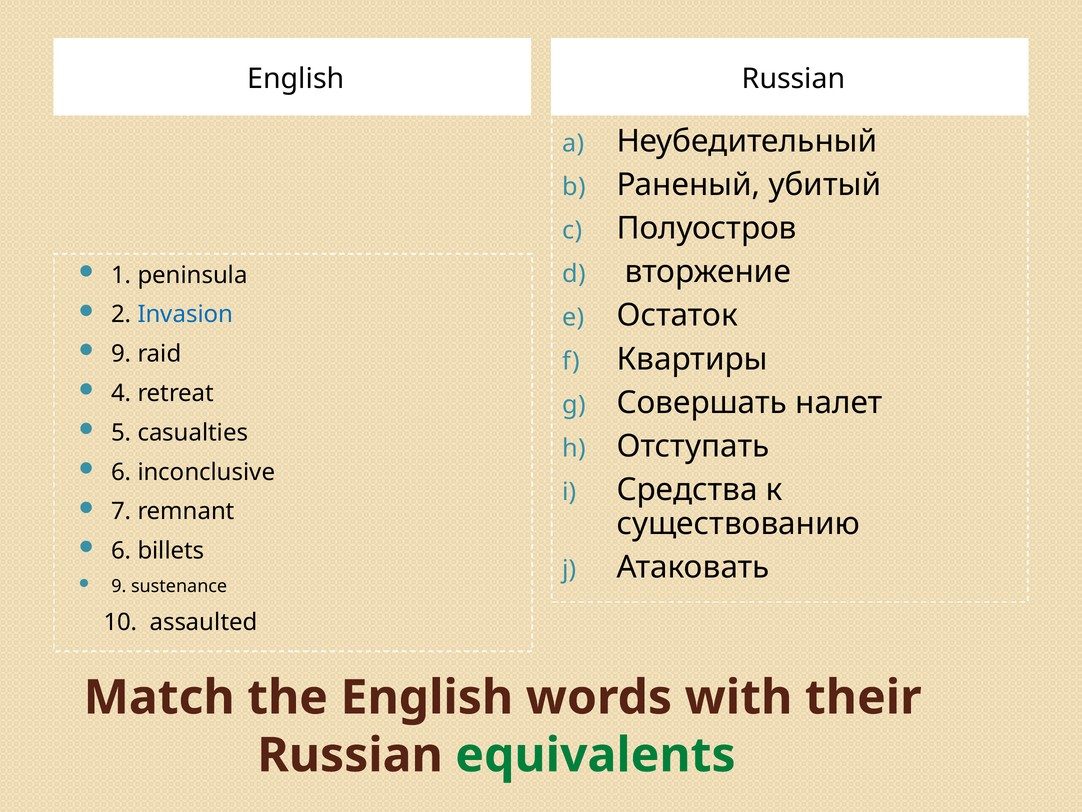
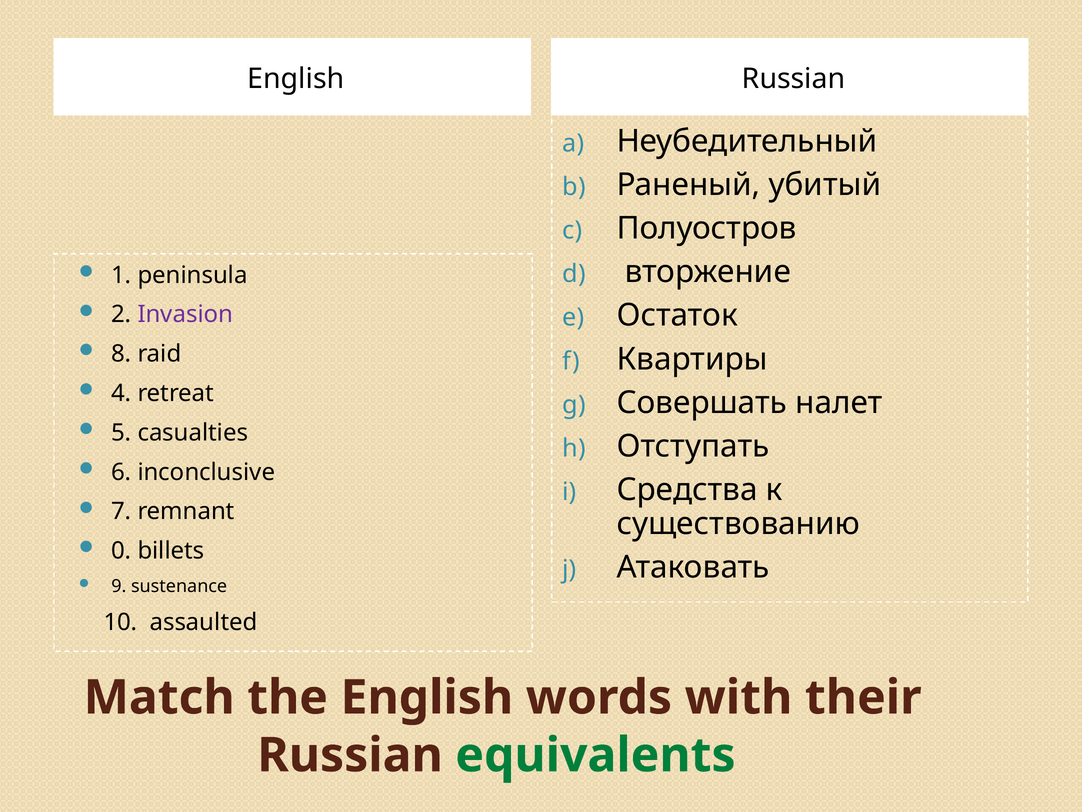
Invasion colour: blue -> purple
9 at (121, 354): 9 -> 8
6 at (121, 551): 6 -> 0
